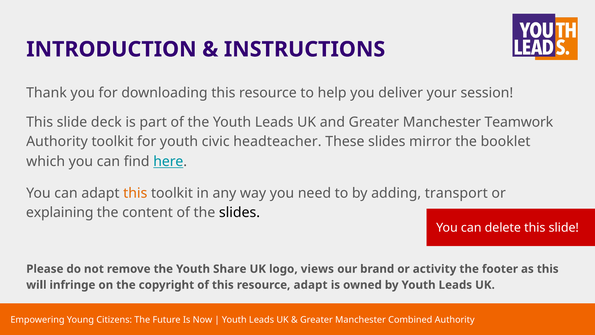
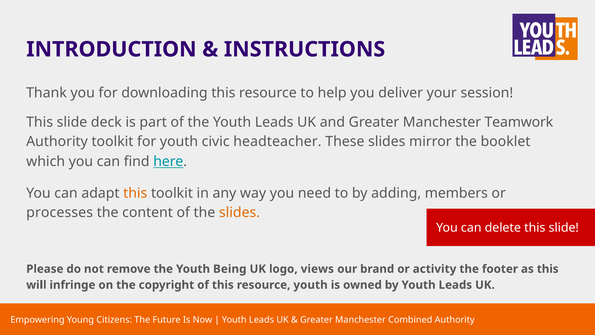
transport: transport -> members
explaining: explaining -> processes
slides at (240, 212) colour: black -> orange
Share: Share -> Being
resource adapt: adapt -> youth
